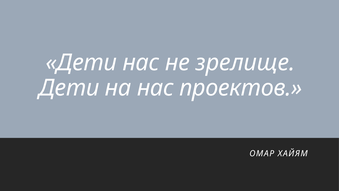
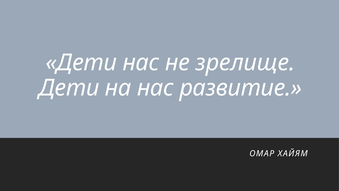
проектов: проектов -> развитие
